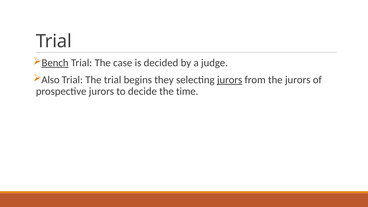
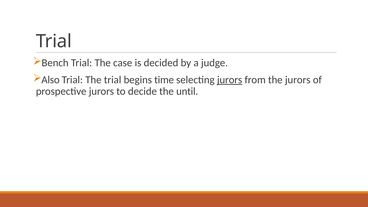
Bench underline: present -> none
they: they -> time
time: time -> until
